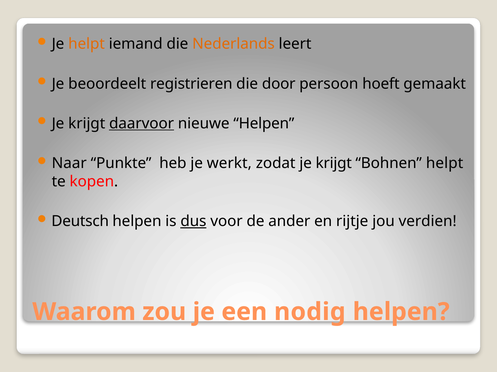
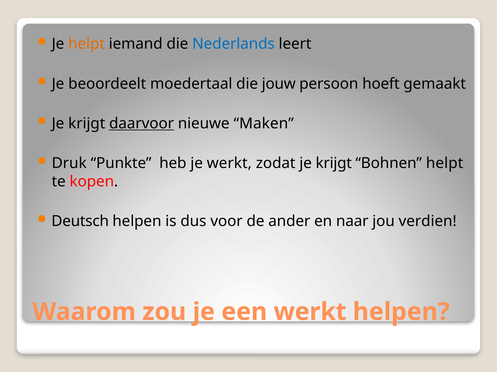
Nederlands colour: orange -> blue
registrieren: registrieren -> moedertaal
door: door -> jouw
nieuwe Helpen: Helpen -> Maken
Naar: Naar -> Druk
dus underline: present -> none
rijtje: rijtje -> naar
een nodig: nodig -> werkt
